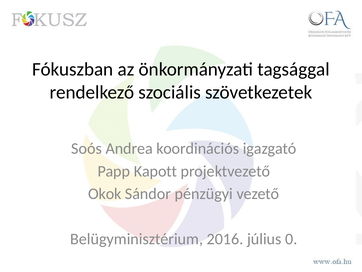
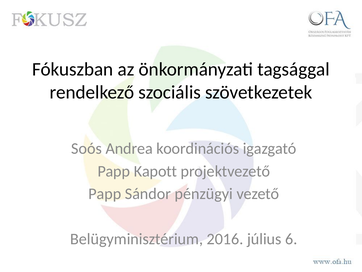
Okok at (105, 193): Okok -> Papp
0: 0 -> 6
